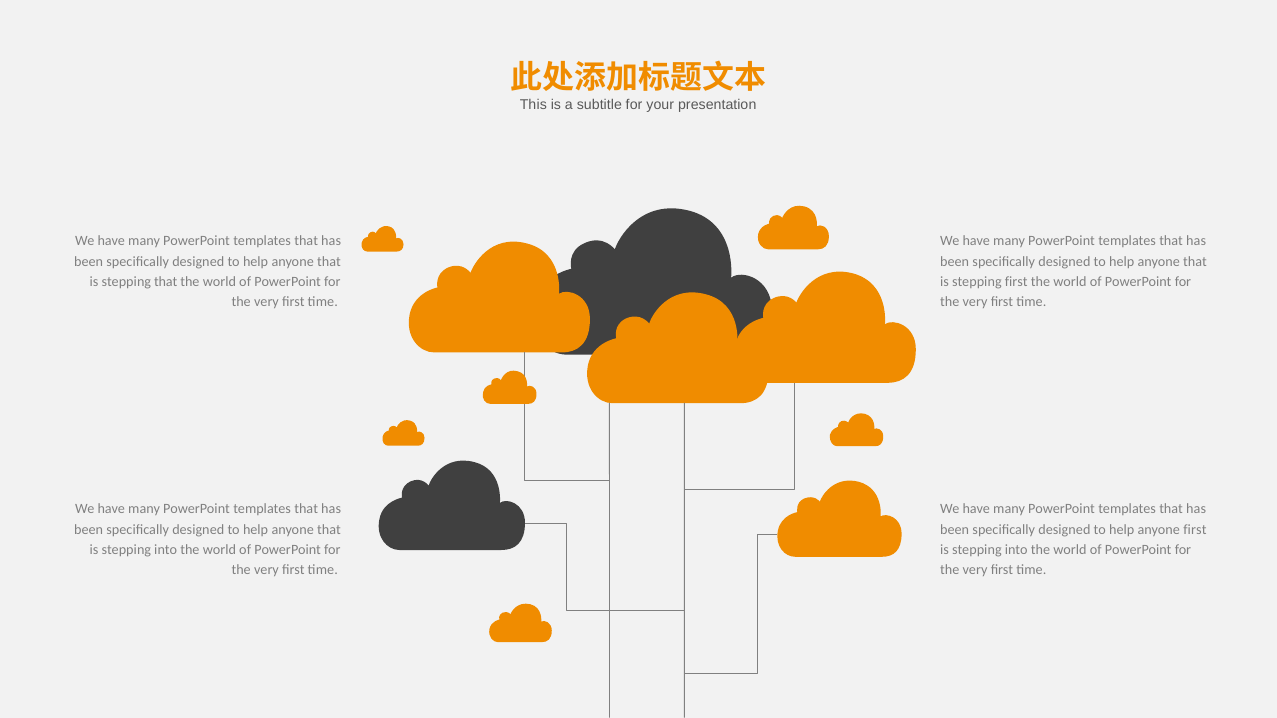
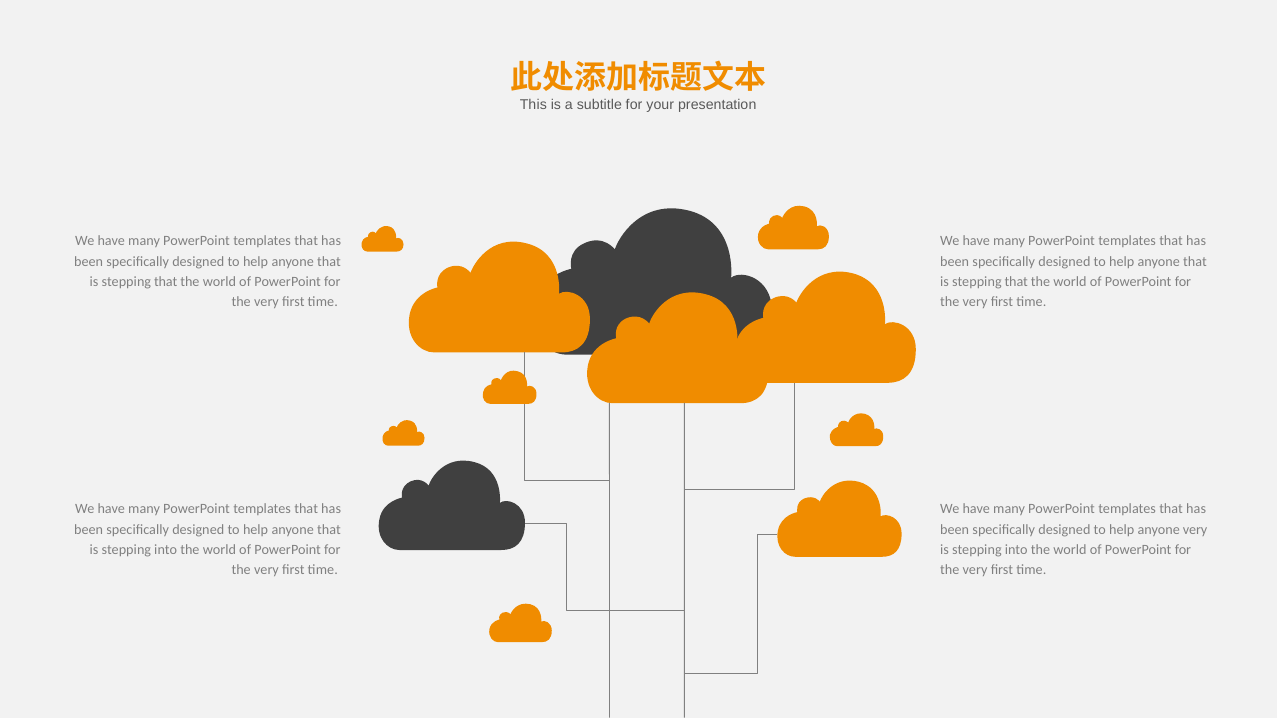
first at (1016, 282): first -> that
anyone first: first -> very
